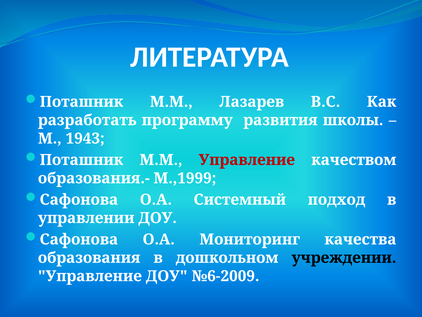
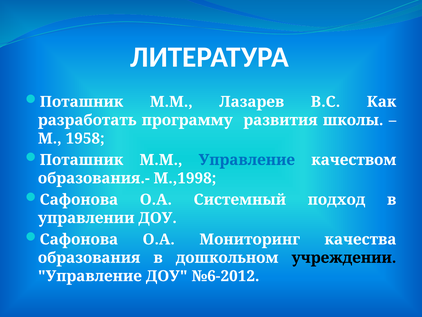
1943: 1943 -> 1958
Управление at (247, 160) colour: red -> blue
М.,1999: М.,1999 -> М.,1998
№6-2009: №6-2009 -> №6-2012
